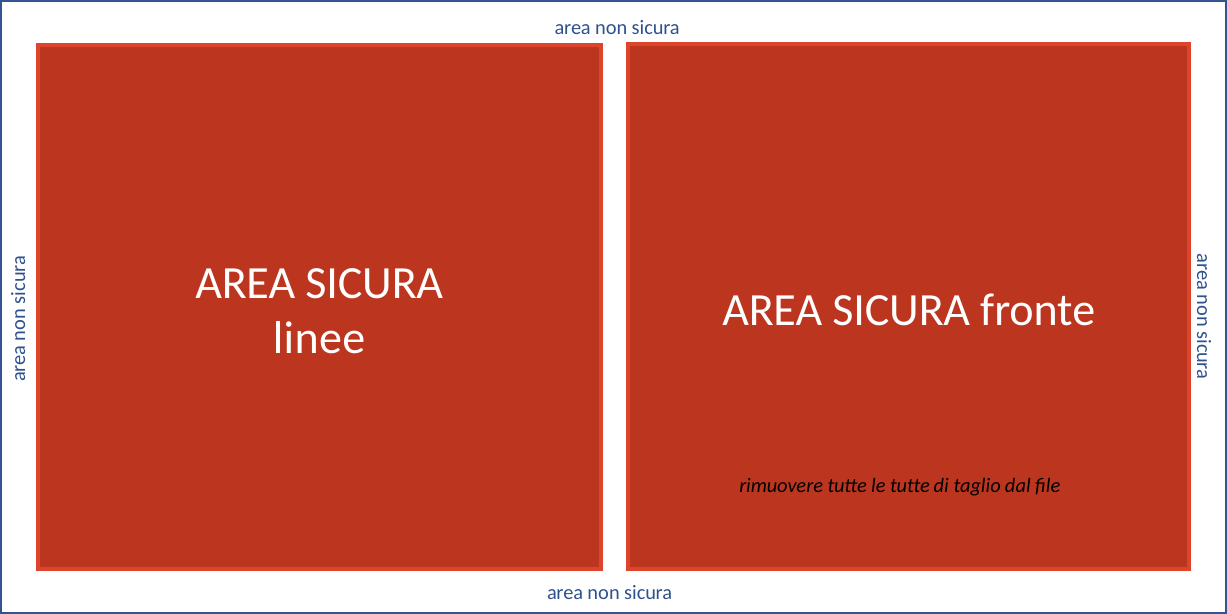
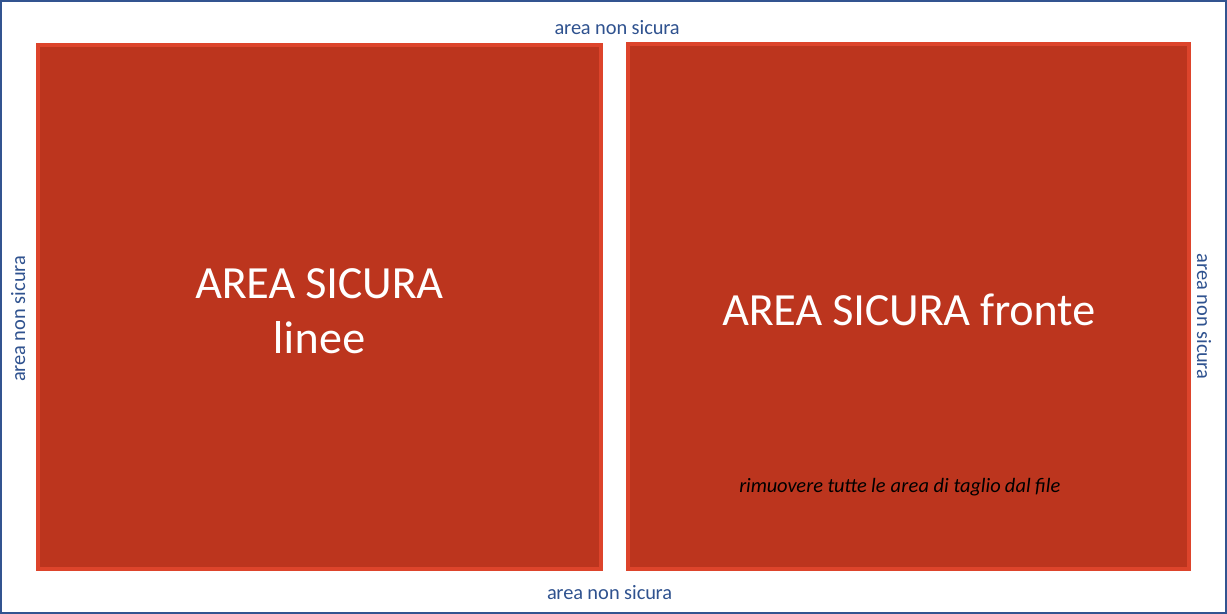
le tutte: tutte -> area
